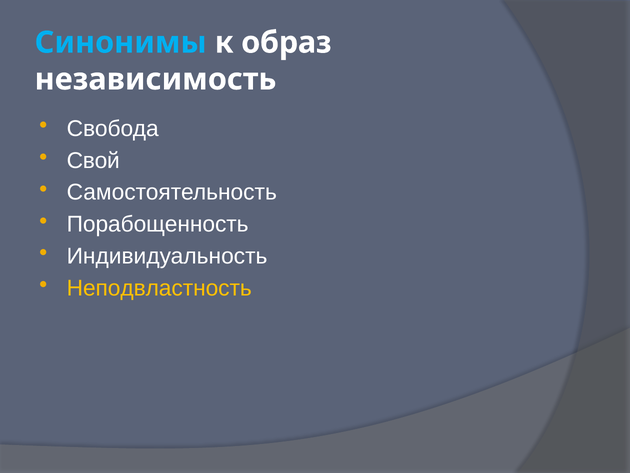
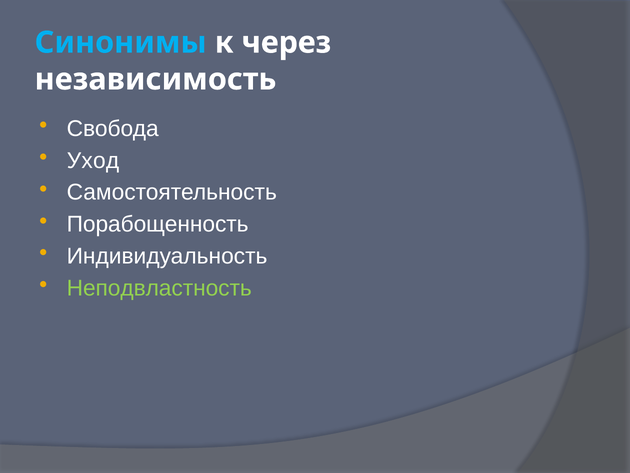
образ: образ -> через
Свой: Свой -> Уход
Неподвластность colour: yellow -> light green
